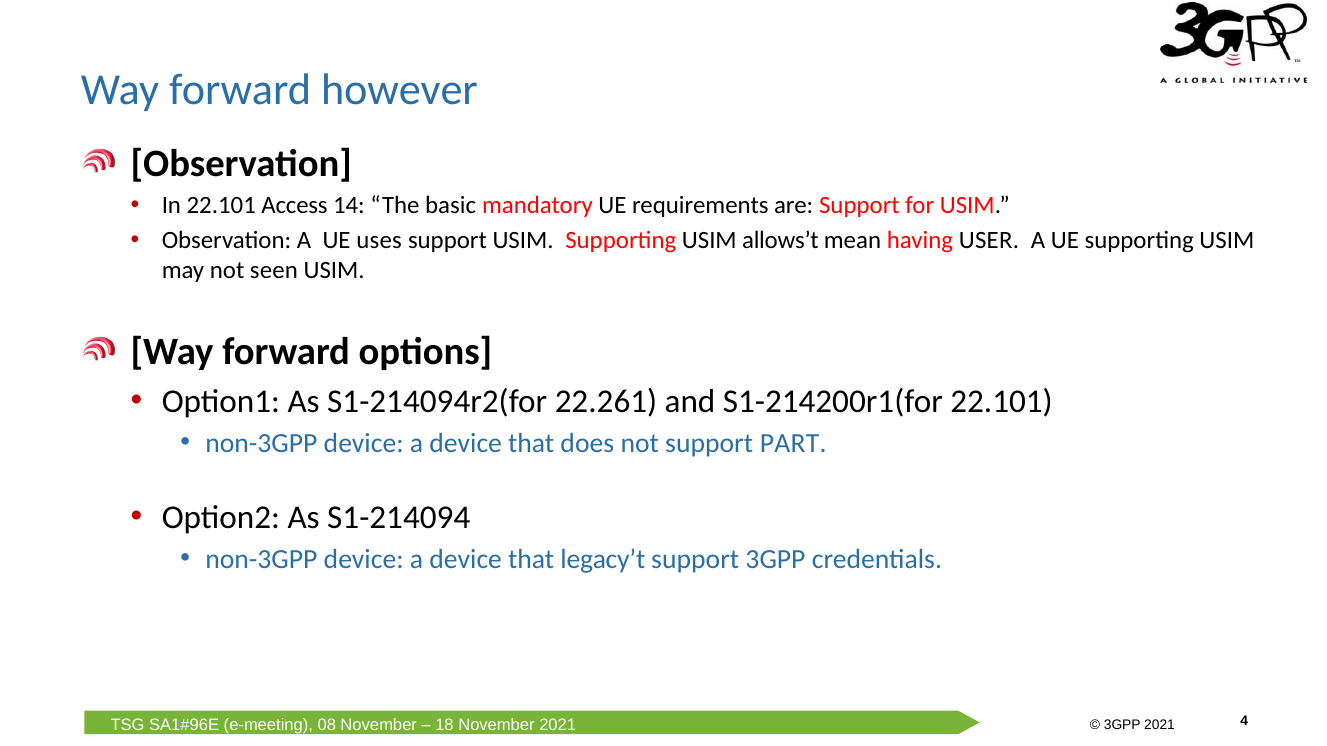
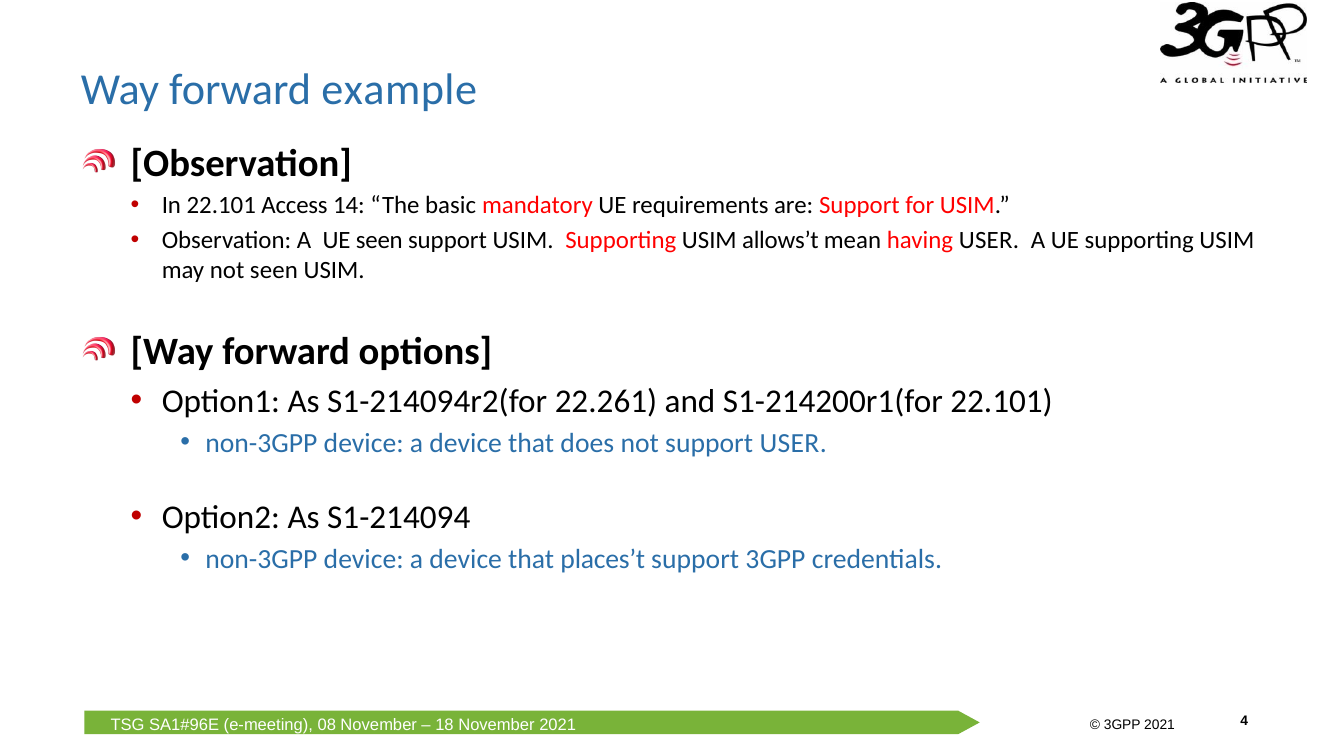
however: however -> example
UE uses: uses -> seen
support PART: PART -> USER
legacy’t: legacy’t -> places’t
